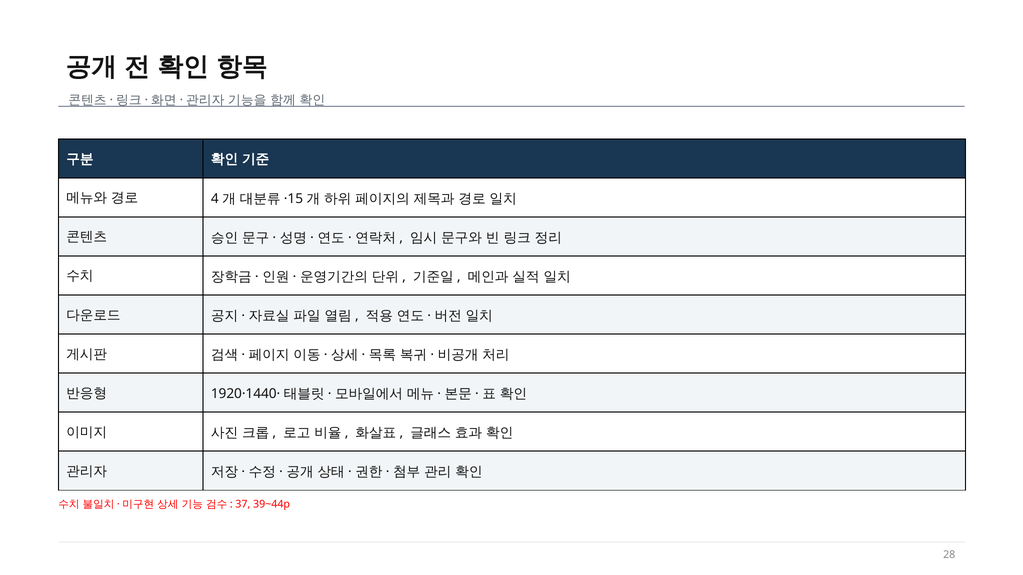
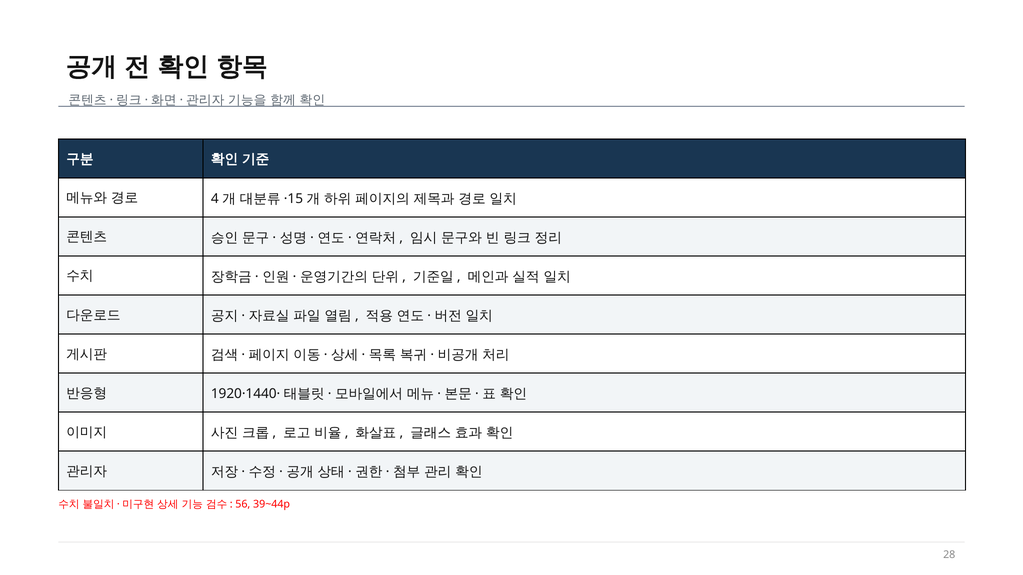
37: 37 -> 56
